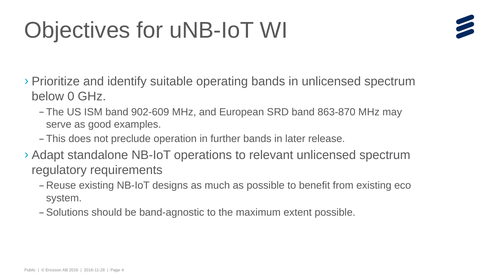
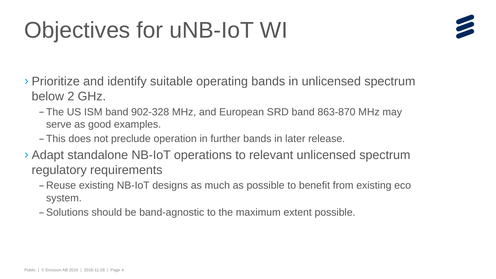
0: 0 -> 2
902-609: 902-609 -> 902-328
